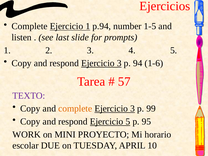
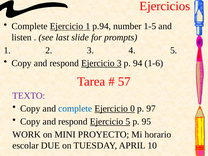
complete at (75, 109) colour: orange -> blue
3 at (133, 109): 3 -> 0
99: 99 -> 97
